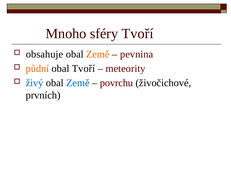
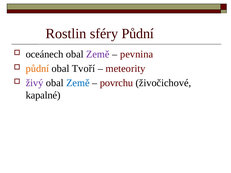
Mnoho: Mnoho -> Rostlin
sféry Tvoří: Tvoří -> Půdní
obsahuje: obsahuje -> oceánech
Země at (98, 54) colour: orange -> purple
živý colour: blue -> purple
prvních: prvních -> kapalné
